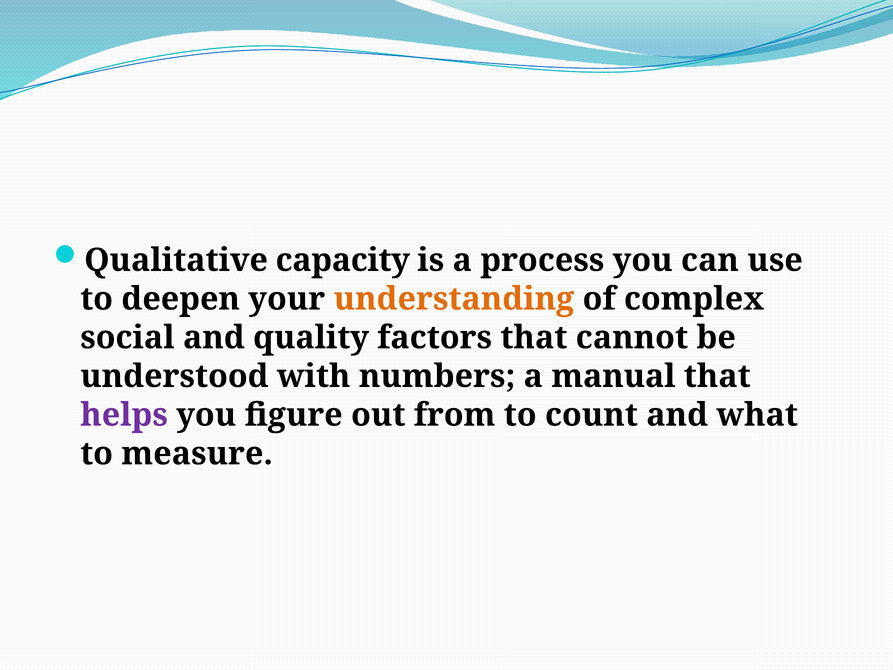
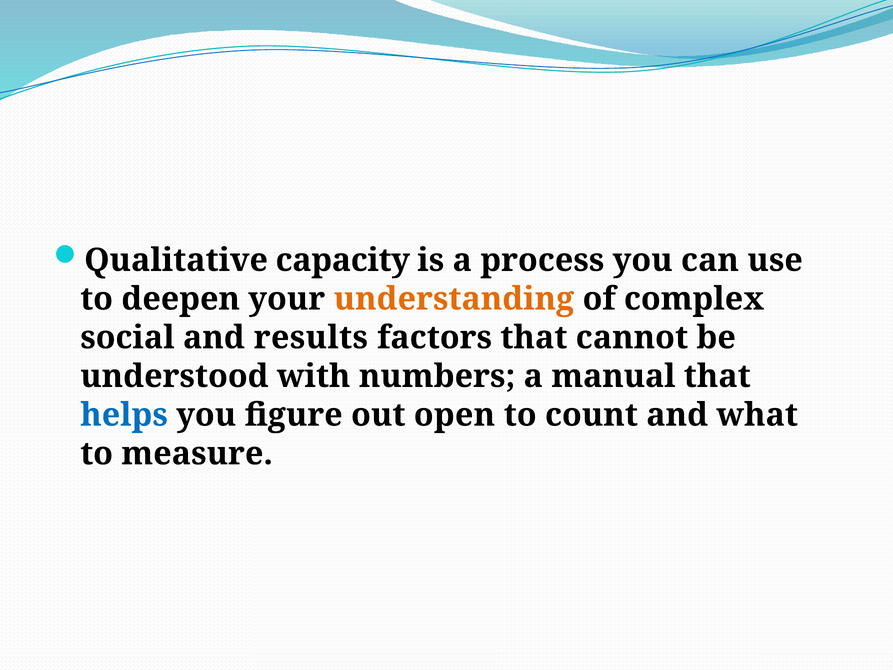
quality: quality -> results
helps colour: purple -> blue
from: from -> open
